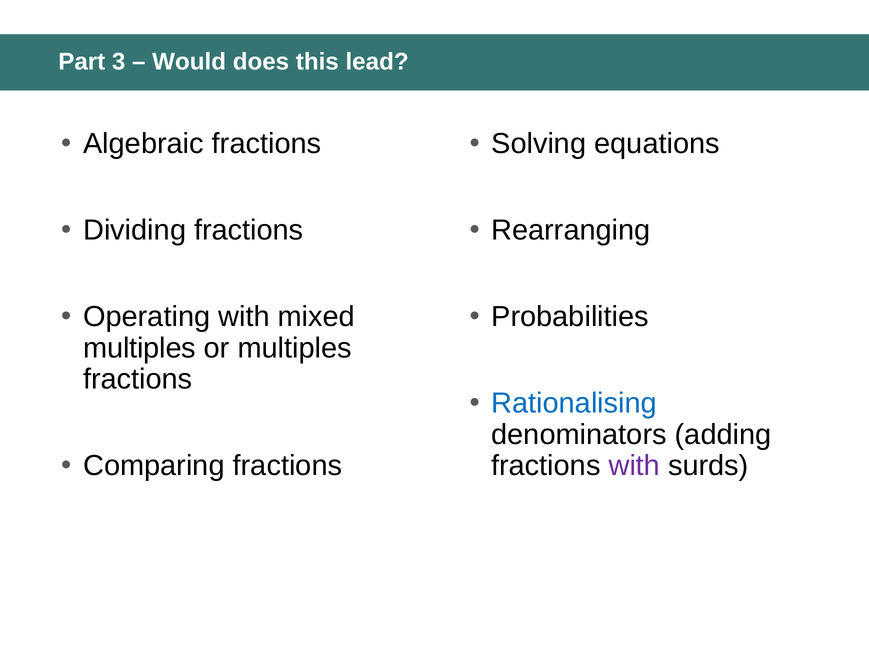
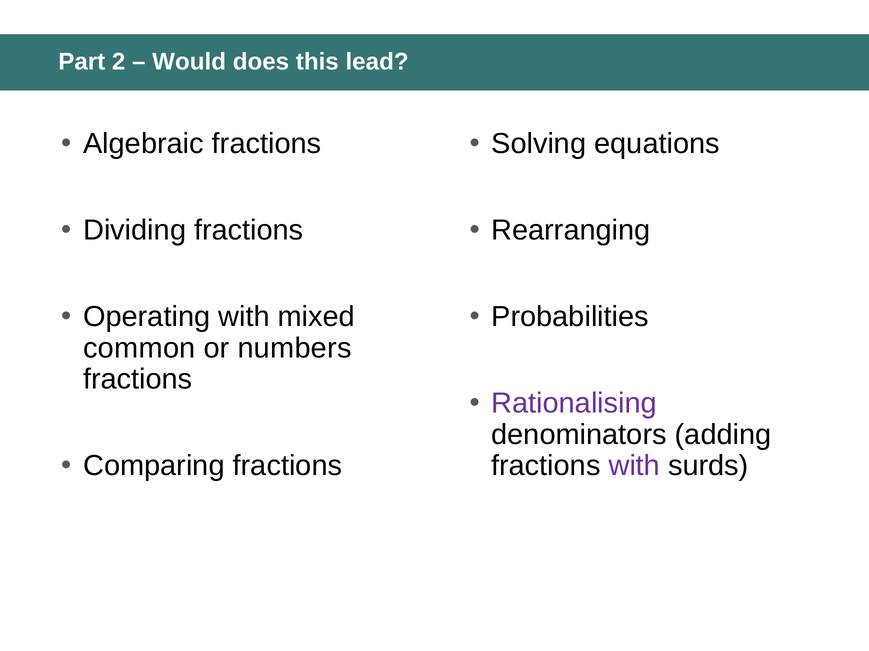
3: 3 -> 2
multiples at (140, 349): multiples -> common
or multiples: multiples -> numbers
Rationalising colour: blue -> purple
